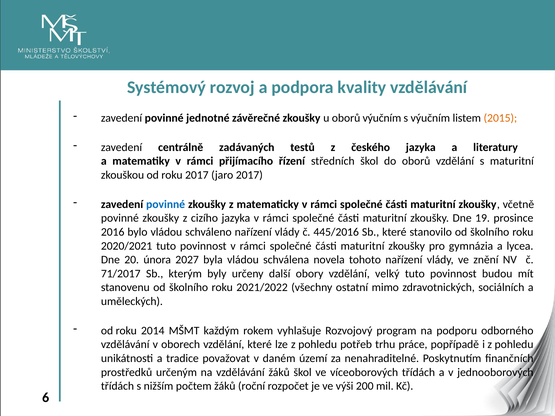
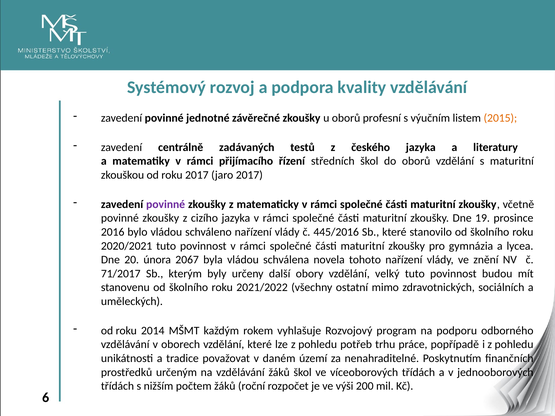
oborů výučním: výučním -> profesní
povinné at (166, 204) colour: blue -> purple
2027: 2027 -> 2067
